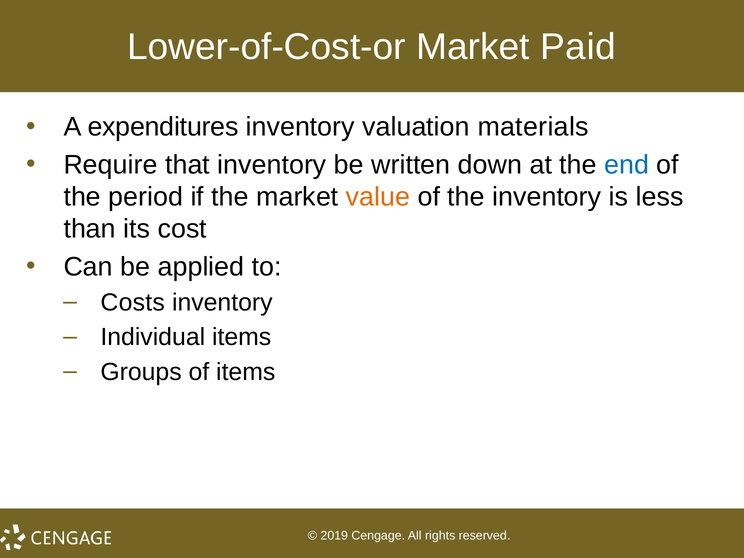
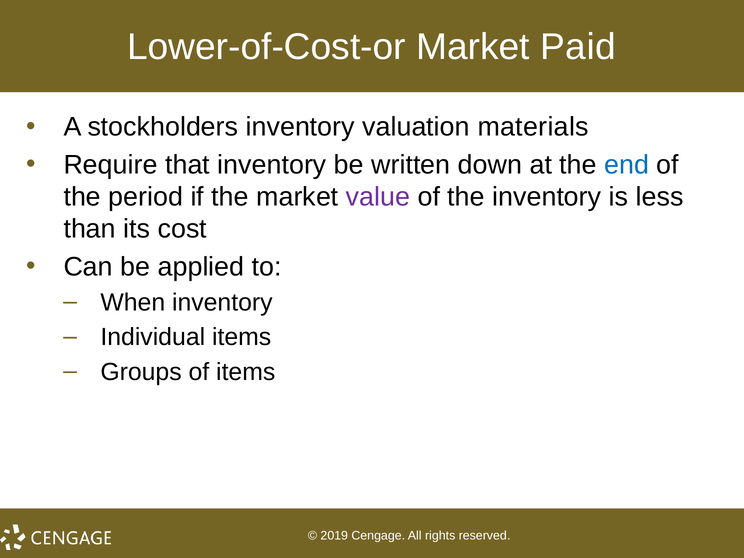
expenditures: expenditures -> stockholders
value colour: orange -> purple
Costs: Costs -> When
